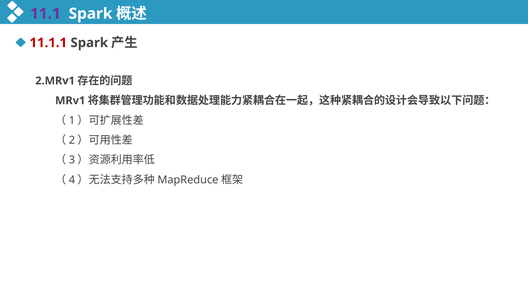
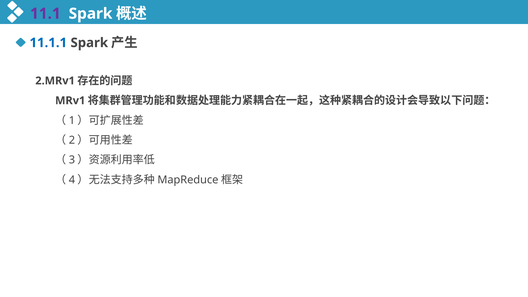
11.1.1 colour: red -> blue
